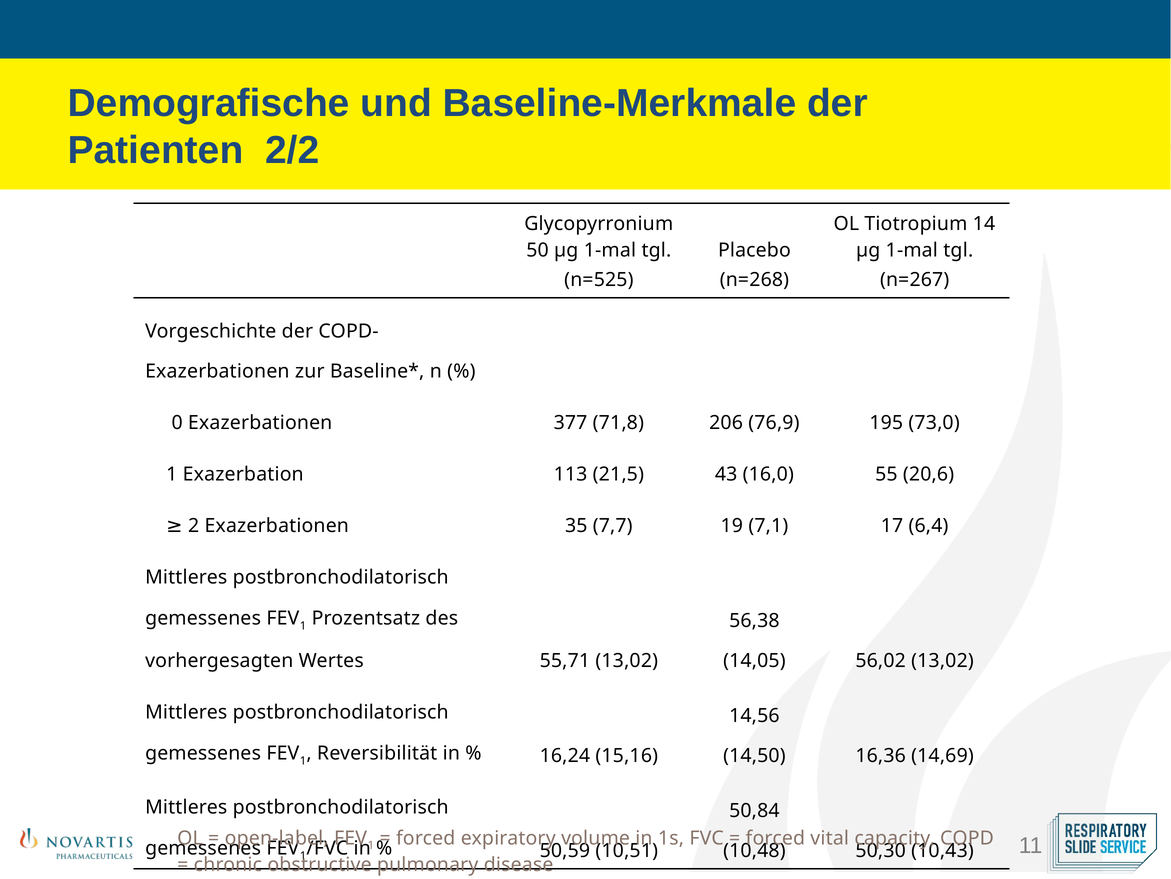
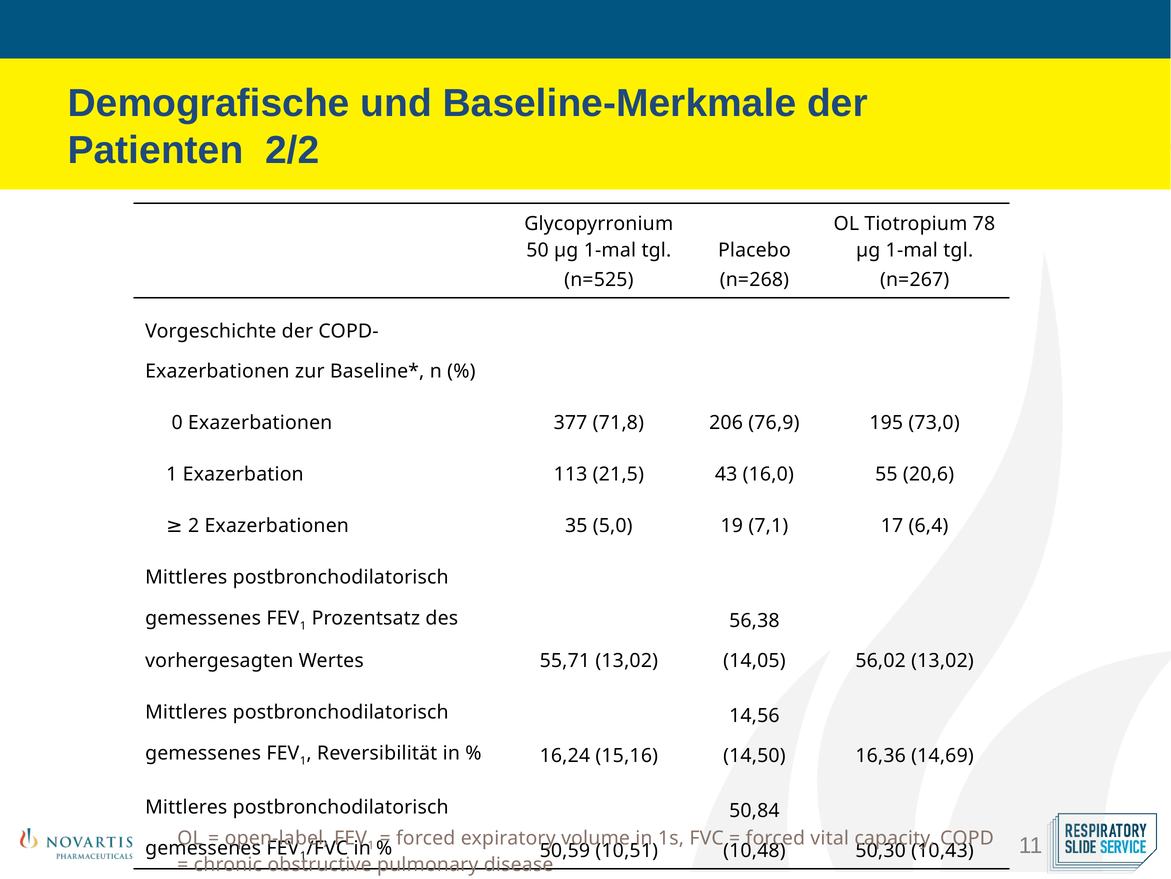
14: 14 -> 78
7,7: 7,7 -> 5,0
